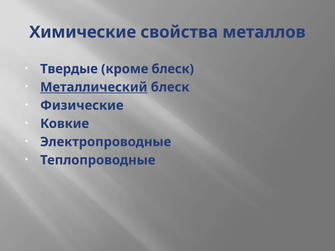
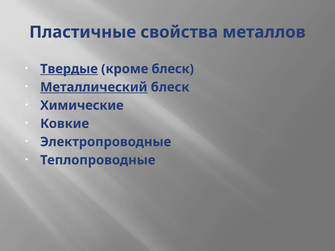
Химические: Химические -> Пластичные
Твердые underline: none -> present
Физические: Физические -> Химические
